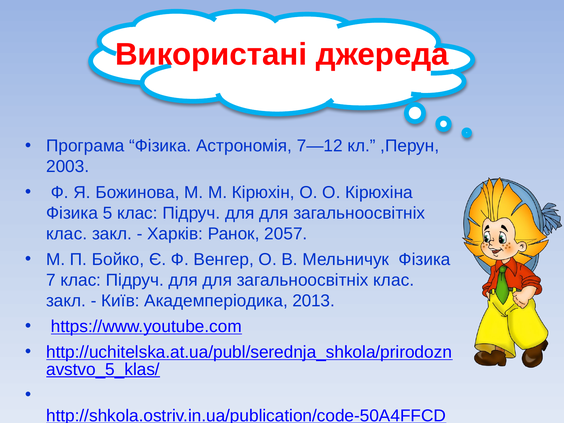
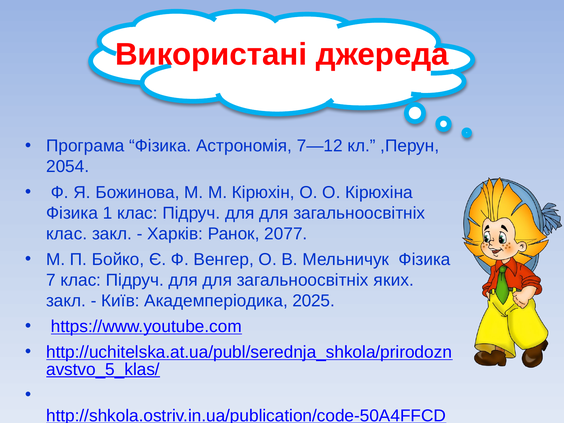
2003: 2003 -> 2054
5: 5 -> 1
2057: 2057 -> 2077
клас at (394, 280): клас -> яких
2013: 2013 -> 2025
